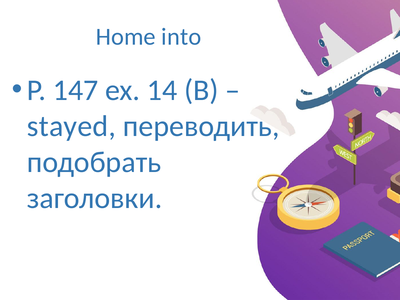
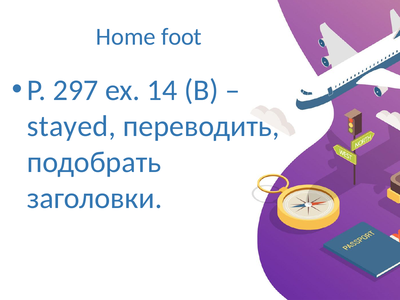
into: into -> foot
147: 147 -> 297
